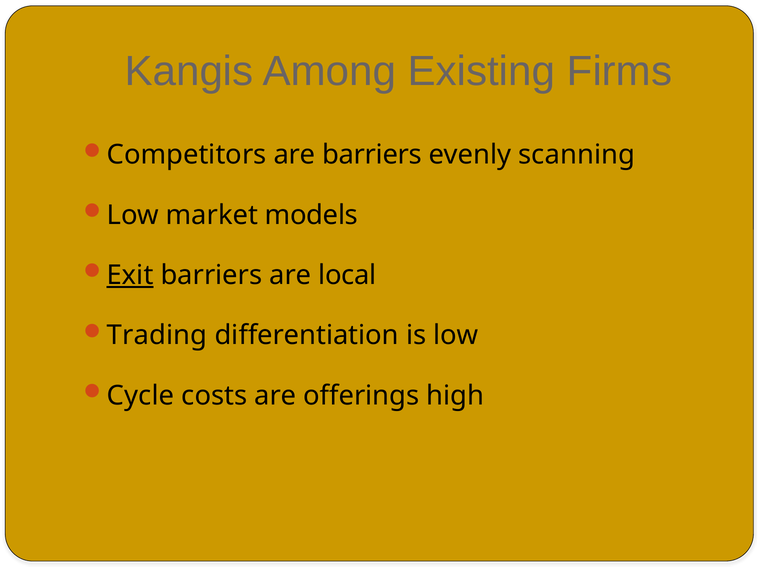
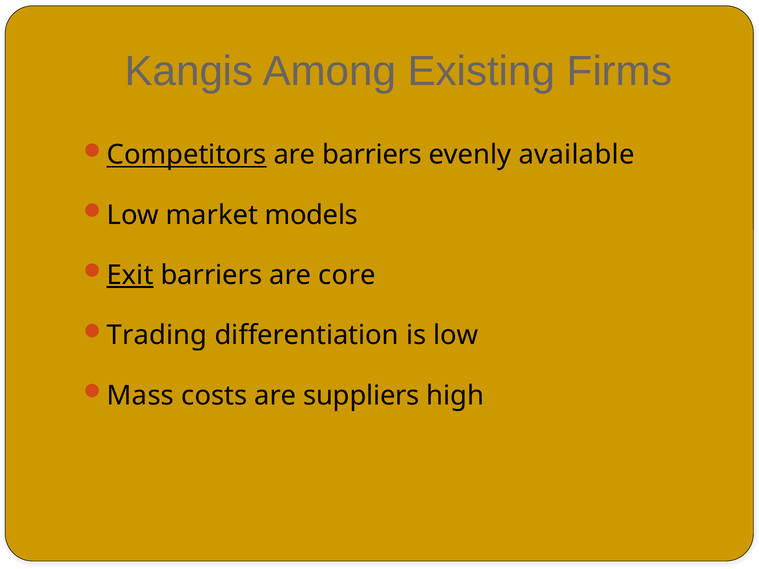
Competitors underline: none -> present
scanning: scanning -> available
local: local -> core
Cycle: Cycle -> Mass
offerings: offerings -> suppliers
